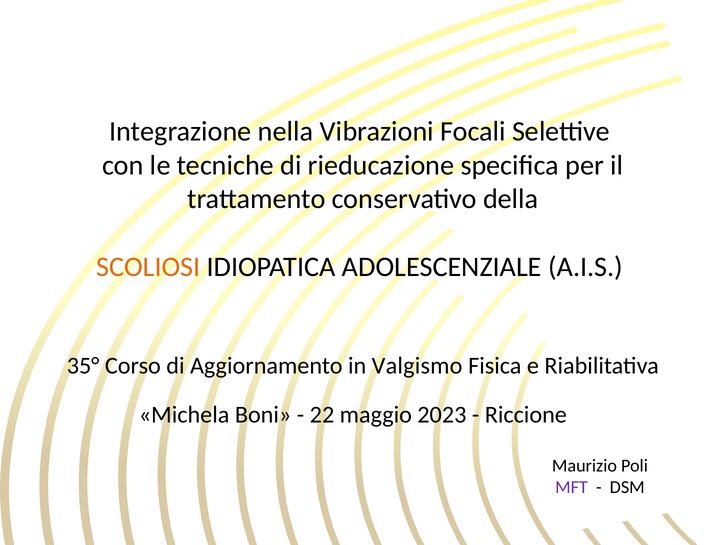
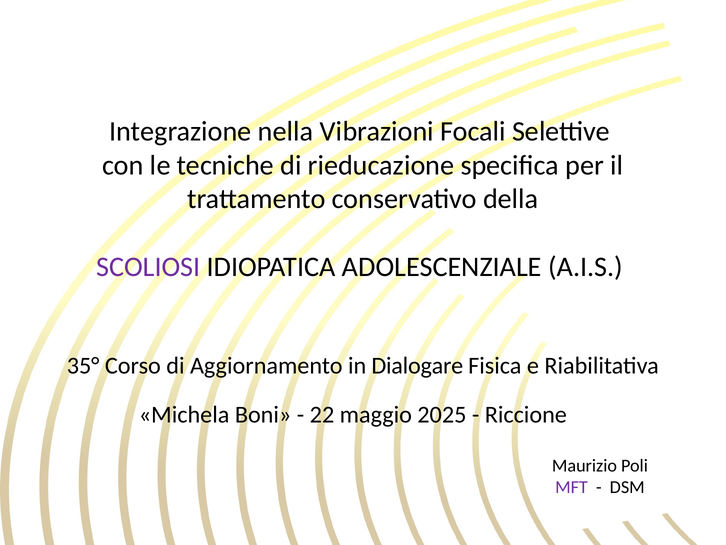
SCOLIOSI colour: orange -> purple
Valgismo: Valgismo -> Dialogare
2023: 2023 -> 2025
